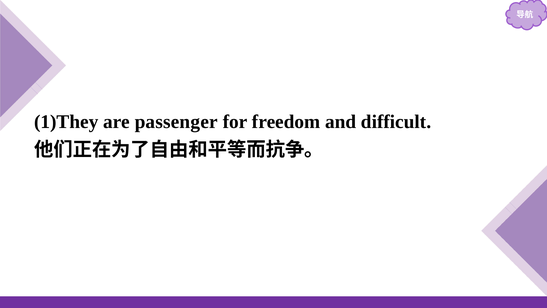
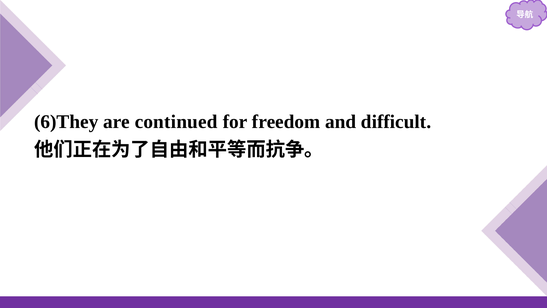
1)They: 1)They -> 6)They
passenger: passenger -> continued
